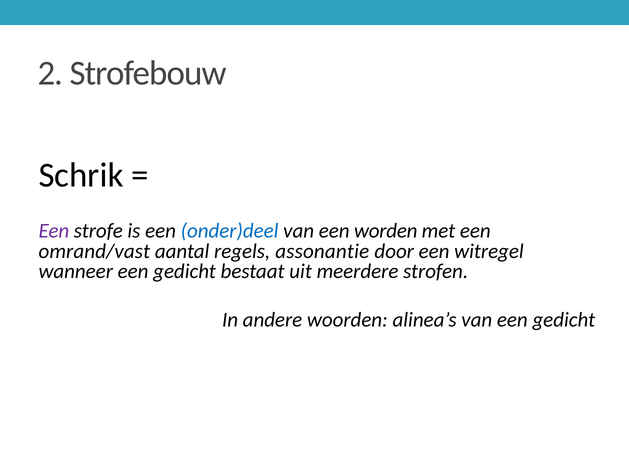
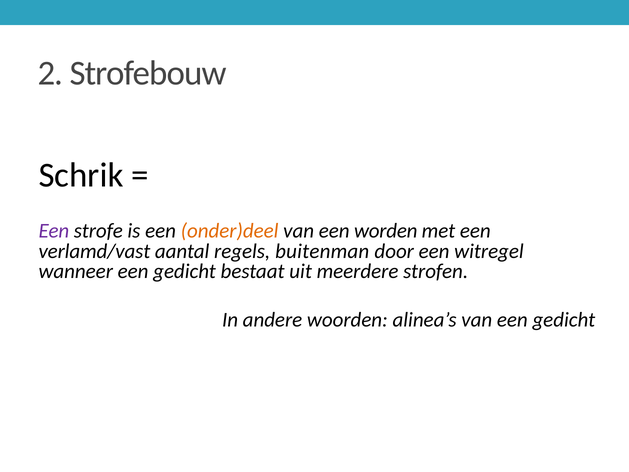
onder)deel colour: blue -> orange
omrand/vast: omrand/vast -> verlamd/vast
assonantie: assonantie -> buitenman
